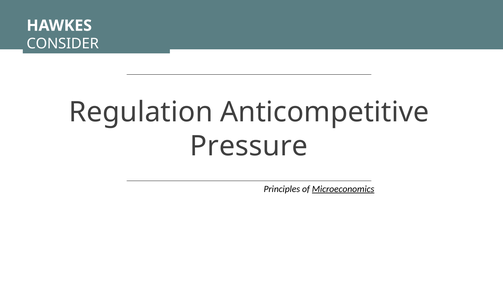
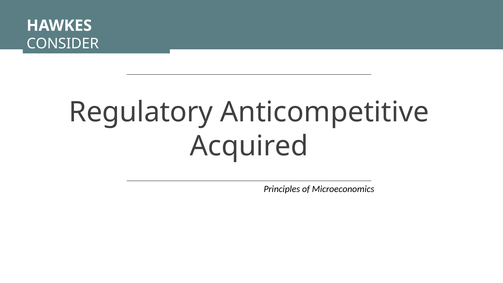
Regulation: Regulation -> Regulatory
Pressure: Pressure -> Acquired
Microeconomics underline: present -> none
